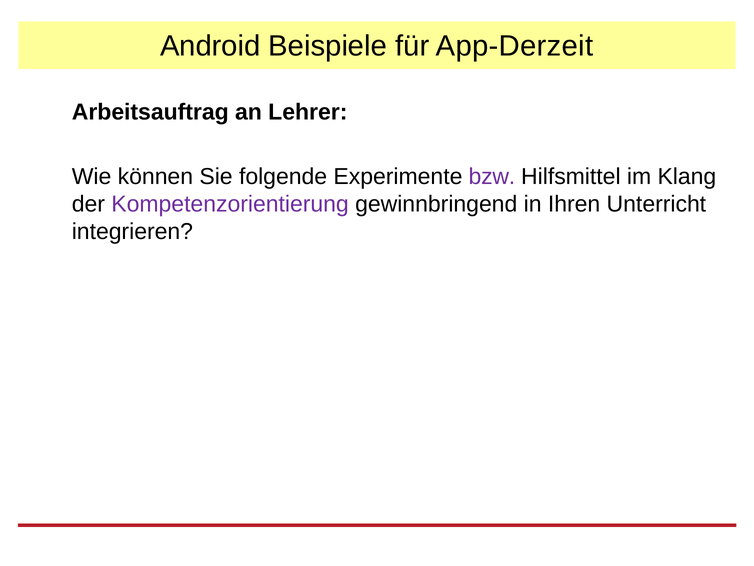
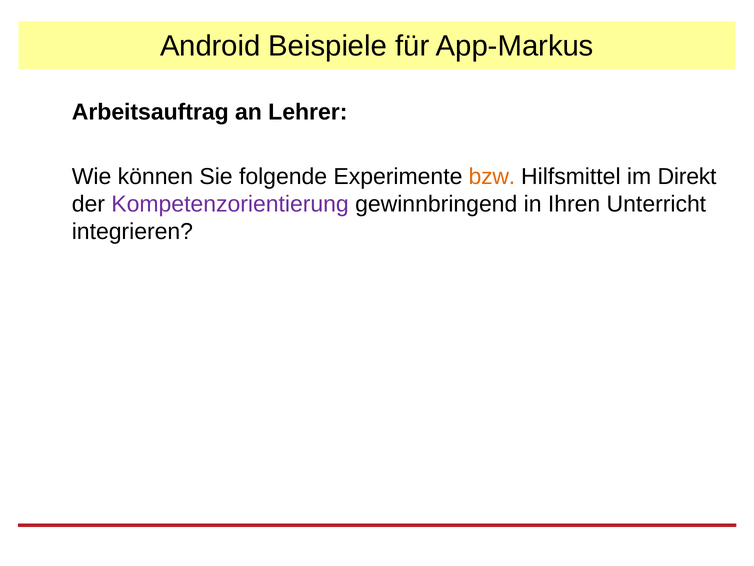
App-Derzeit: App-Derzeit -> App-Markus
bzw colour: purple -> orange
Klang: Klang -> Direkt
